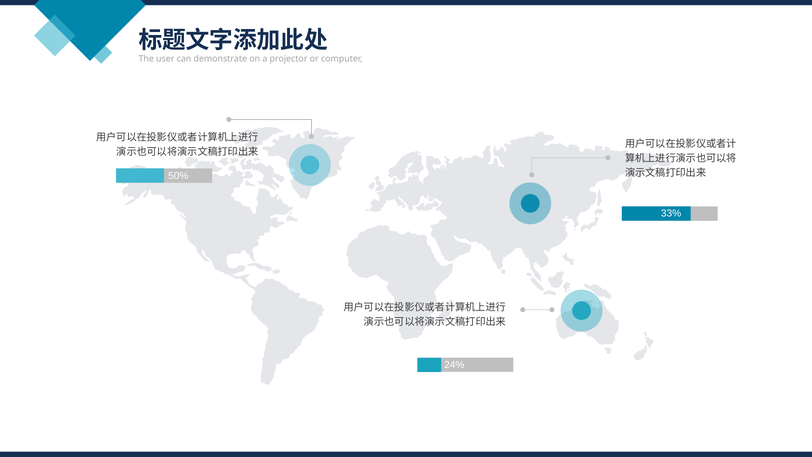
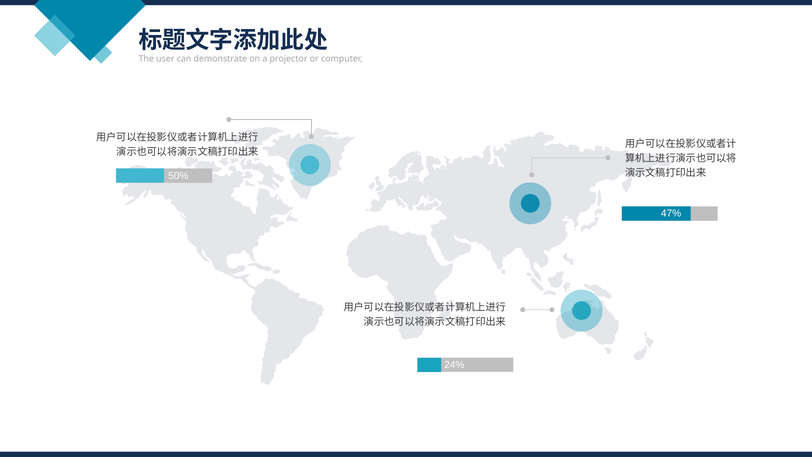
33%: 33% -> 47%
